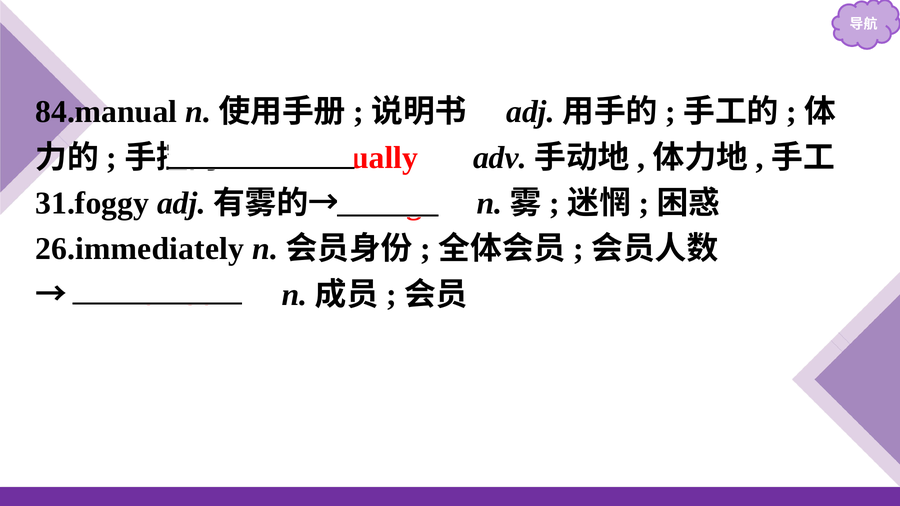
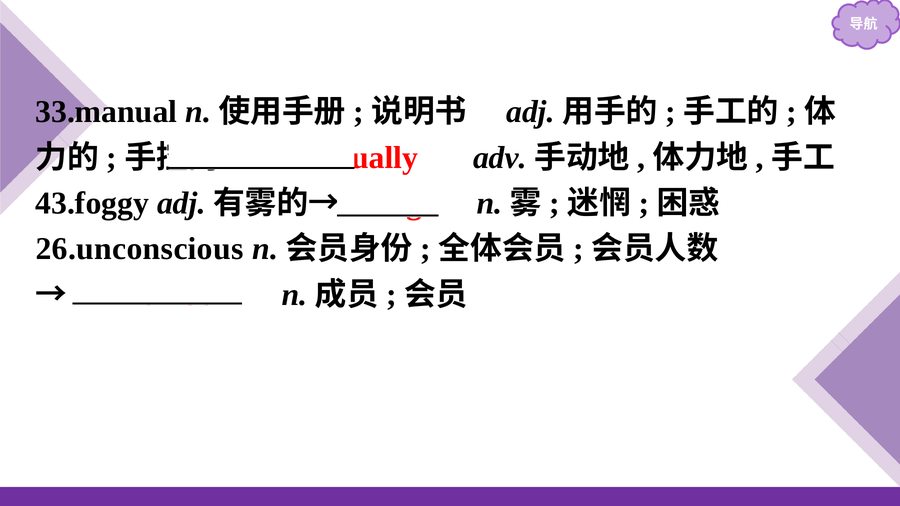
84.manual: 84.manual -> 33.manual
31.foggy: 31.foggy -> 43.foggy
26.immediately: 26.immediately -> 26.unconscious
